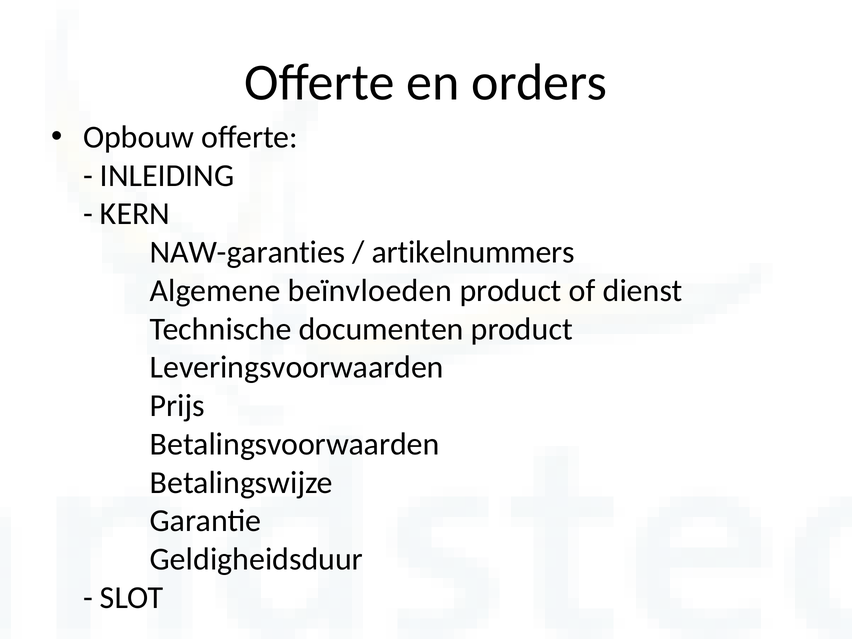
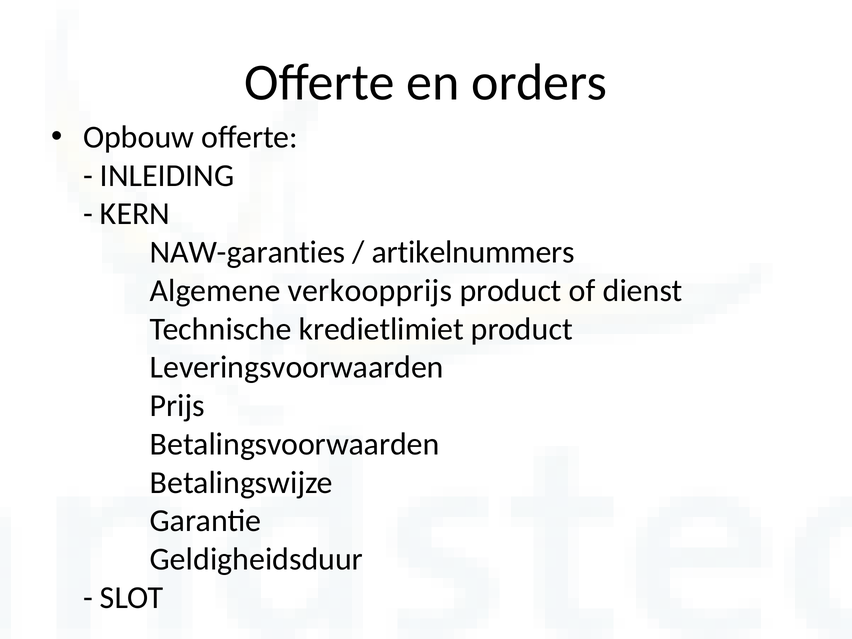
beïnvloeden: beïnvloeden -> verkoopprijs
documenten: documenten -> kredietlimiet
